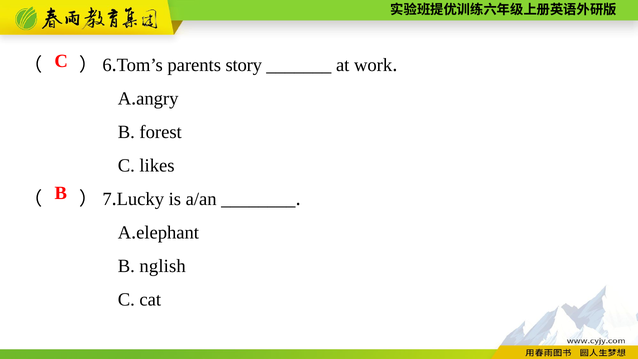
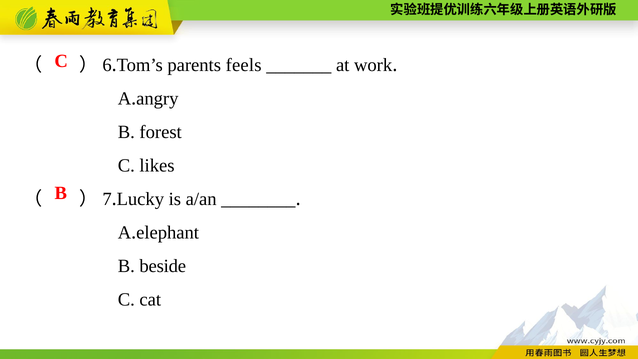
story: story -> feels
nglish: nglish -> beside
